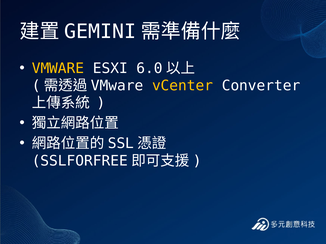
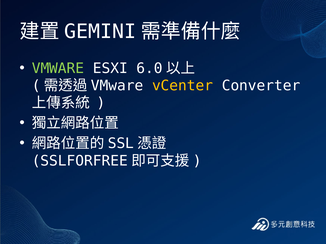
VMWARE colour: yellow -> light green
